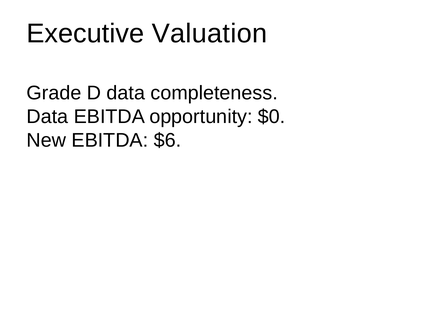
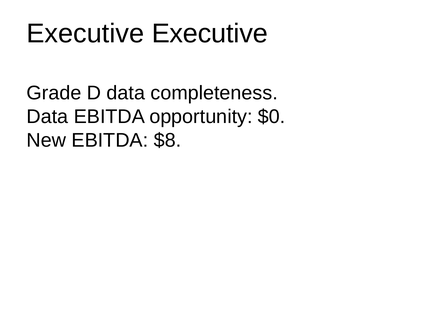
Executive Valuation: Valuation -> Executive
$6: $6 -> $8
